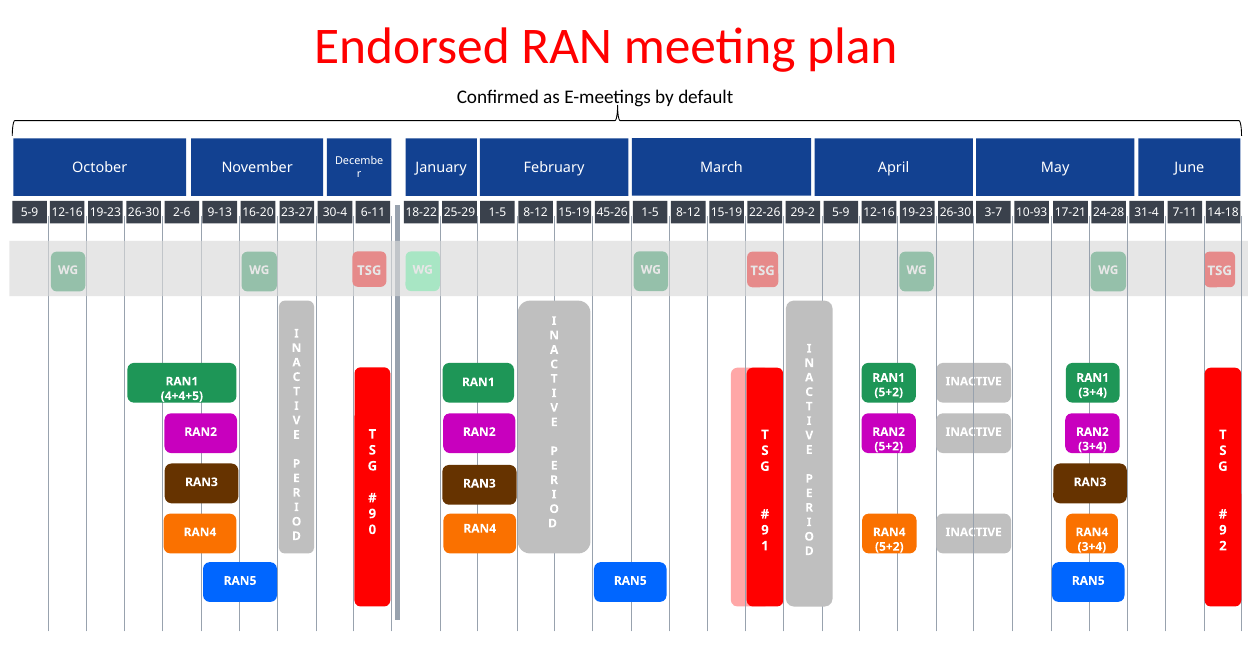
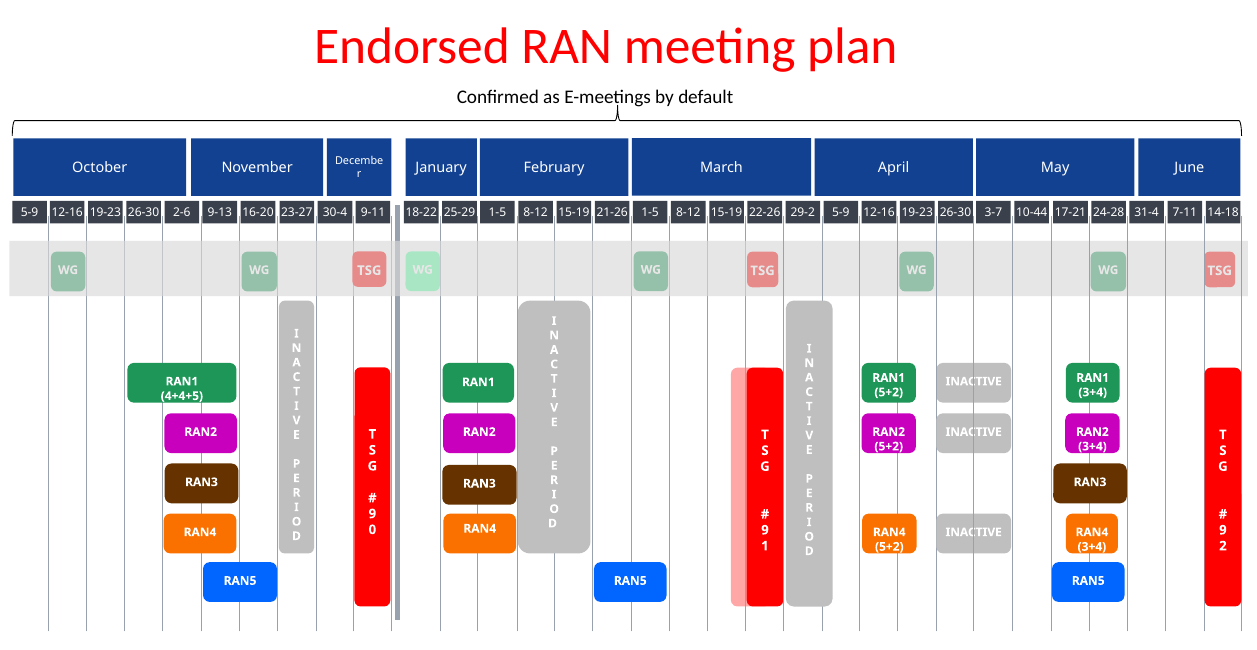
6-11: 6-11 -> 9-11
45-26: 45-26 -> 21-26
10-93: 10-93 -> 10-44
